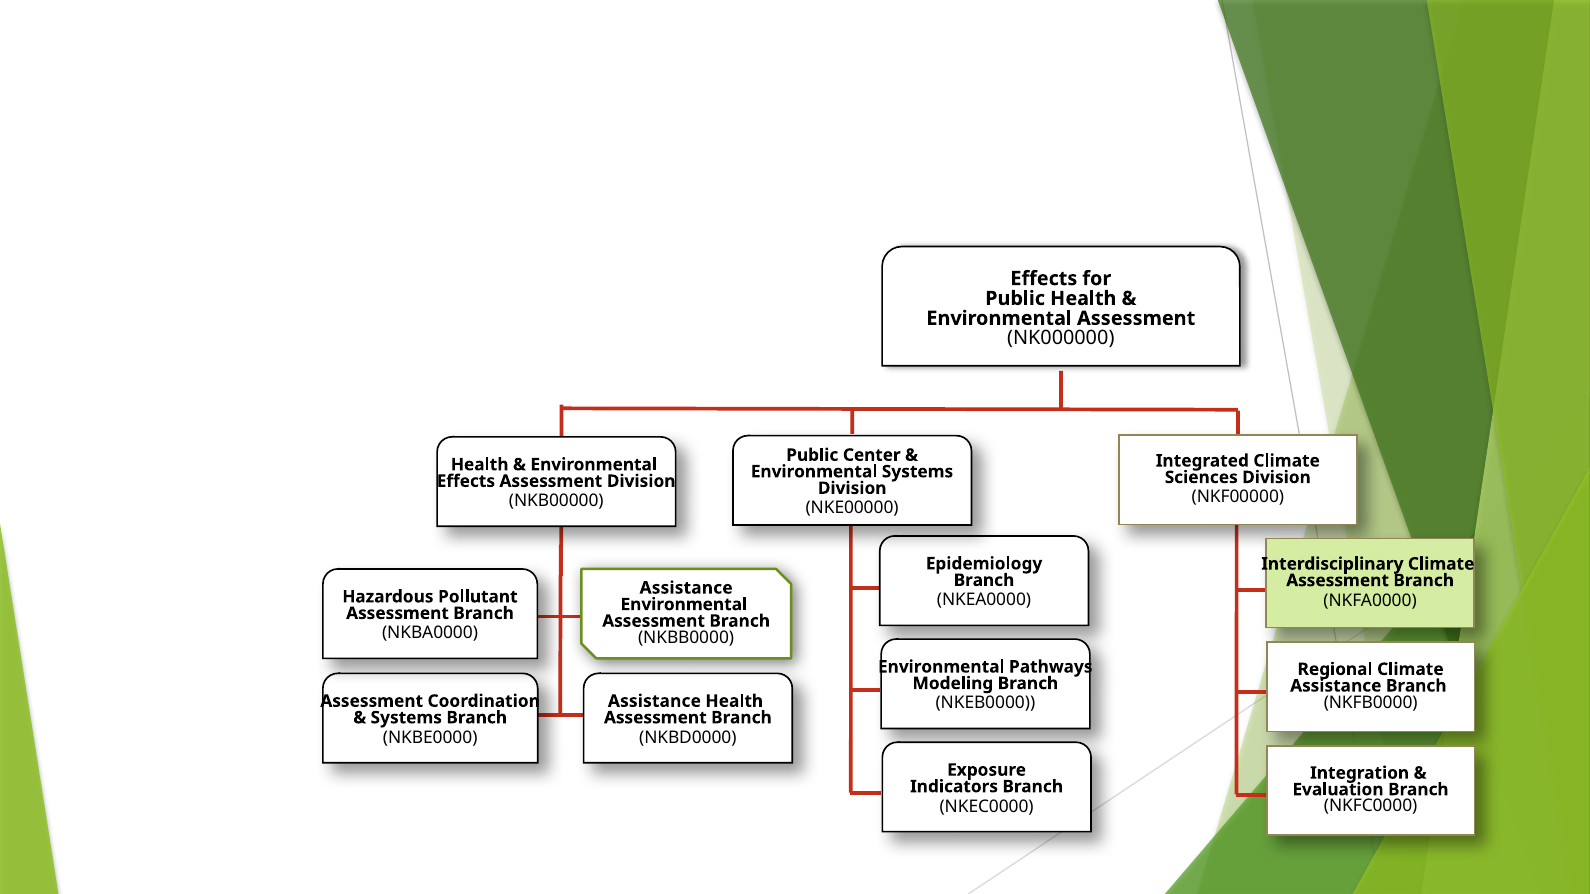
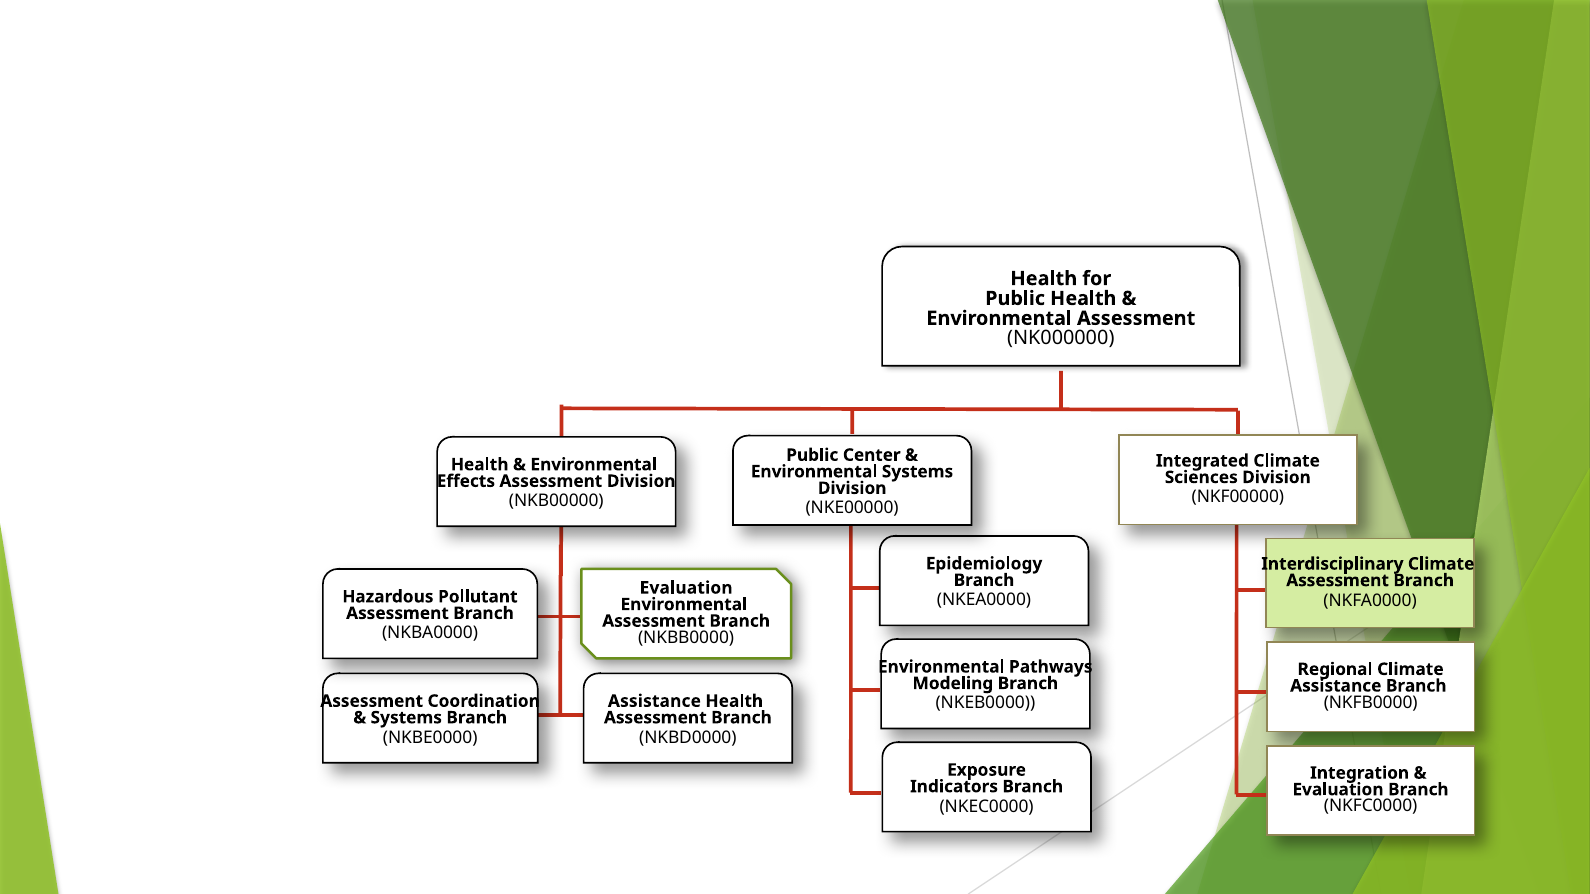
Effects at (1044, 279): Effects -> Health
Assistance at (686, 588): Assistance -> Evaluation
